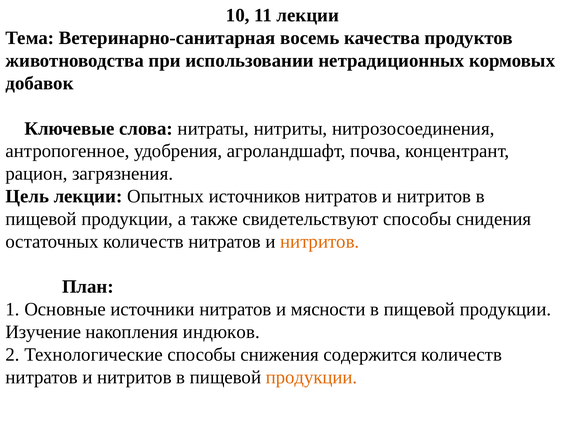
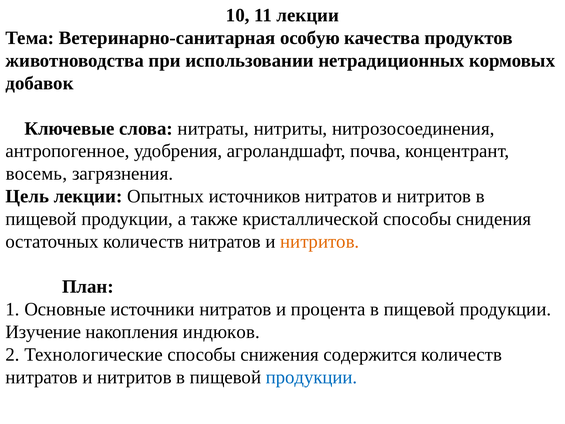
восемь: восемь -> особую
рацион: рацион -> восемь
свидетельствуют: свидетельствуют -> кристаллической
мясности: мясности -> процента
продукции at (312, 377) colour: orange -> blue
